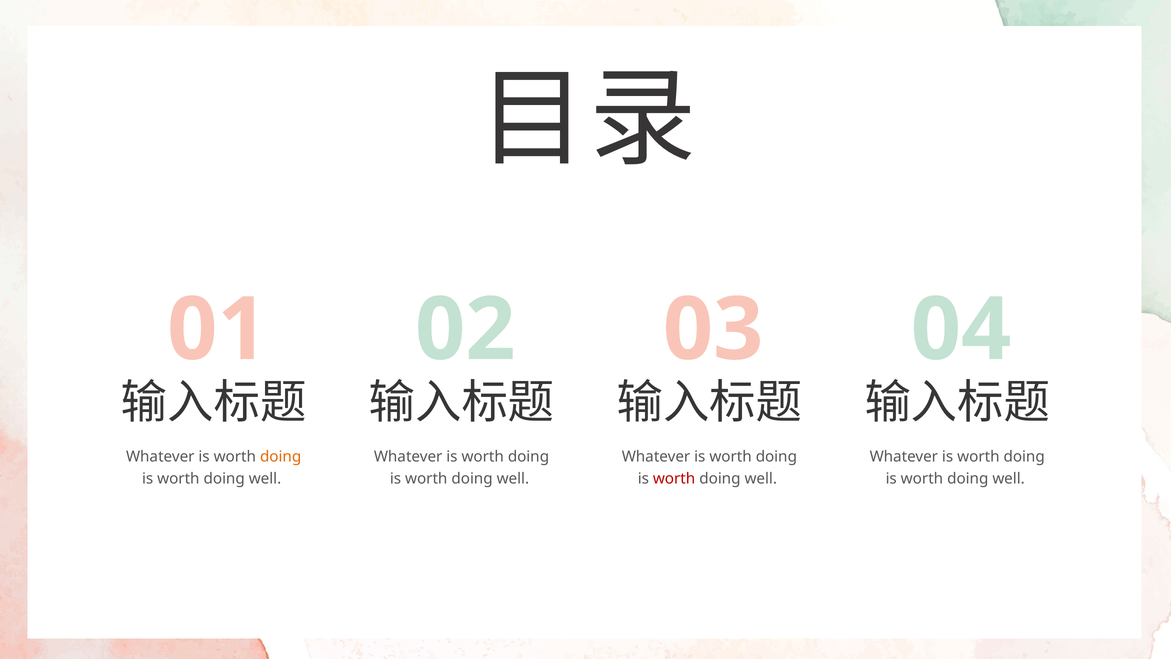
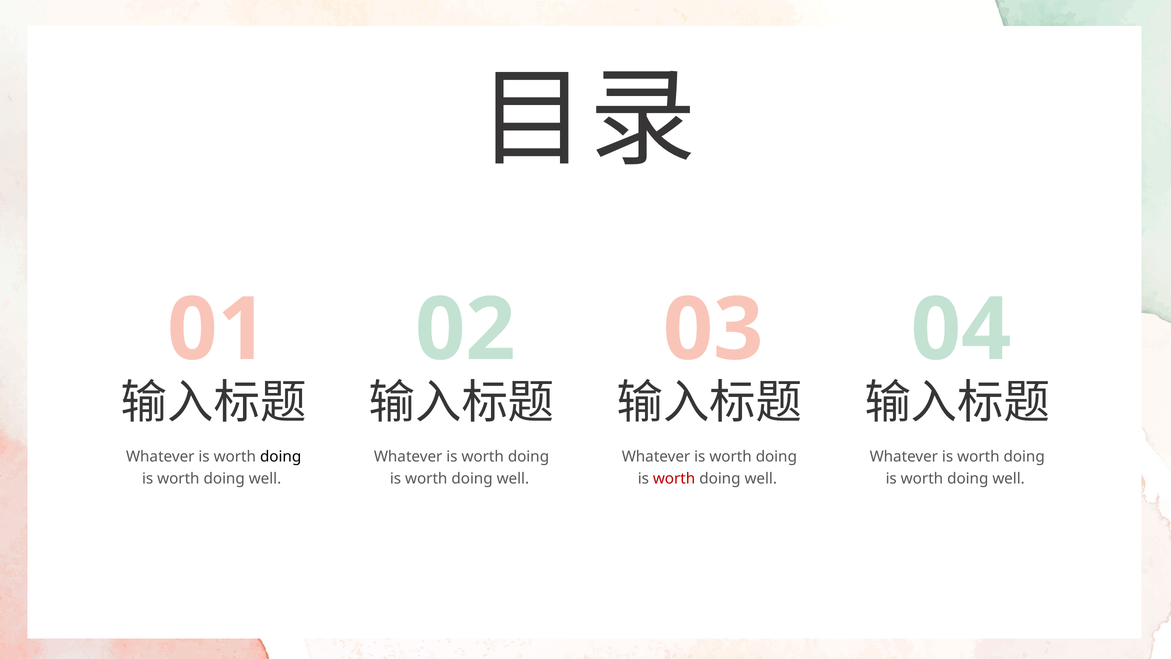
doing at (281, 457) colour: orange -> black
